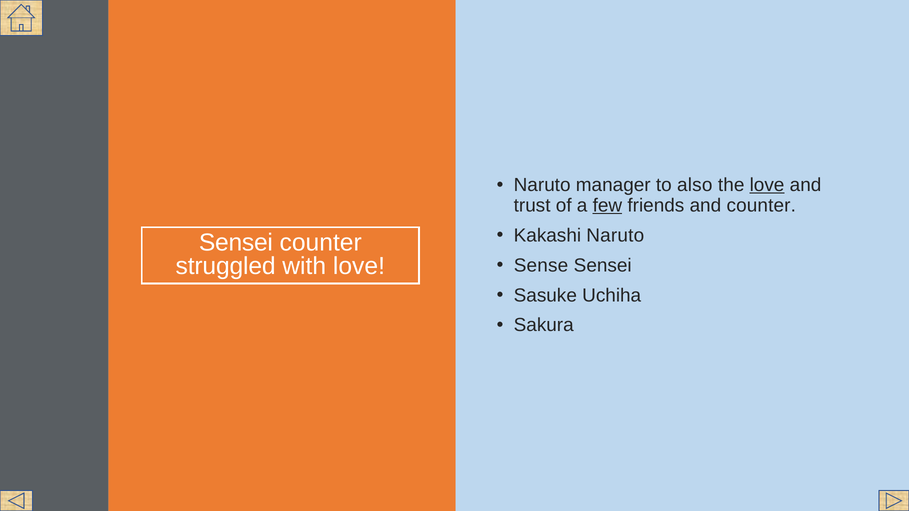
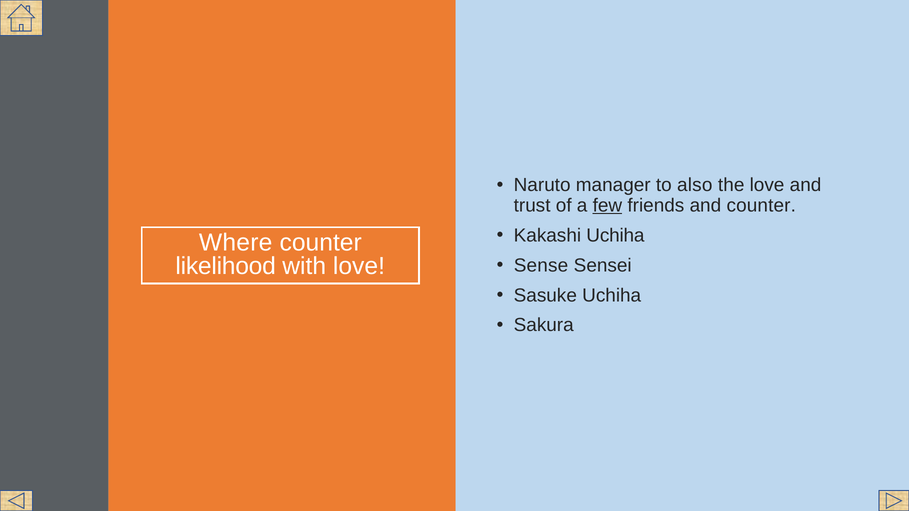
love at (767, 185) underline: present -> none
Kakashi Naruto: Naruto -> Uchiha
Sensei at (236, 243): Sensei -> Where
struggled: struggled -> likelihood
